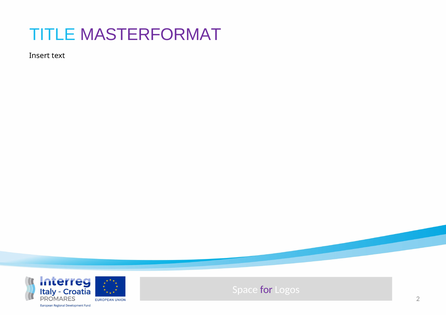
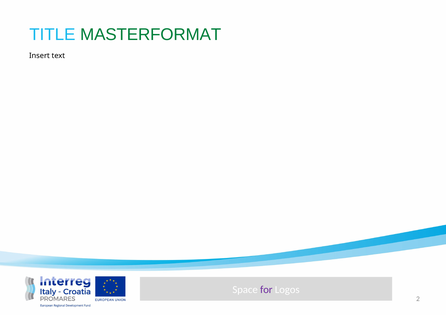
MASTERFORMAT colour: purple -> green
